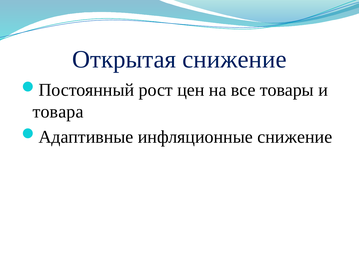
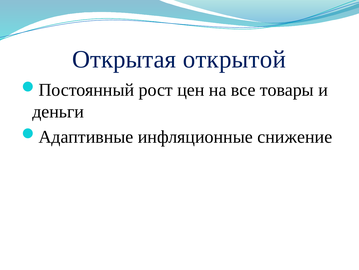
Открытая снижение: снижение -> открытой
товара: товара -> деньги
